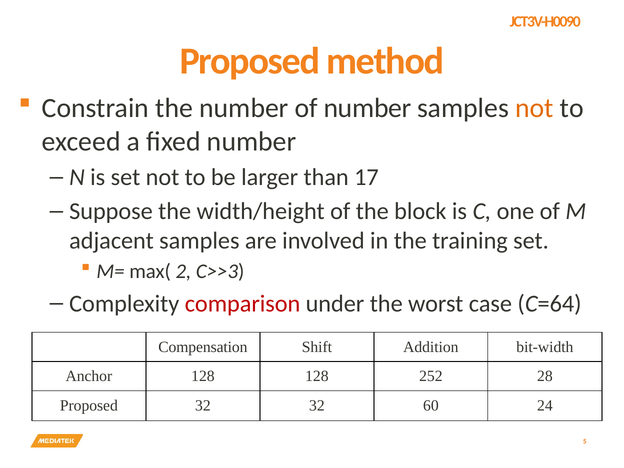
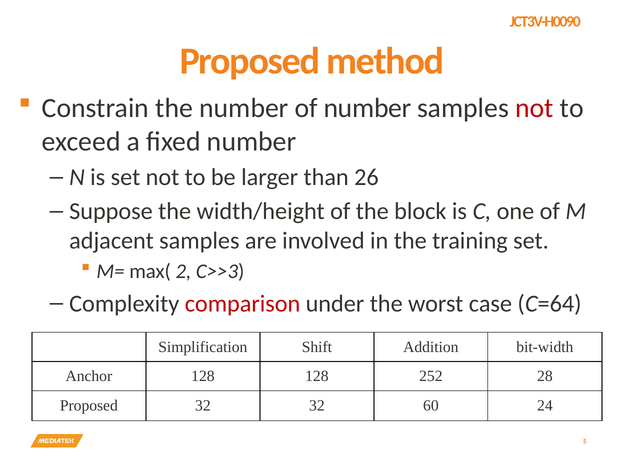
not at (534, 108) colour: orange -> red
17: 17 -> 26
Compensation: Compensation -> Simplification
